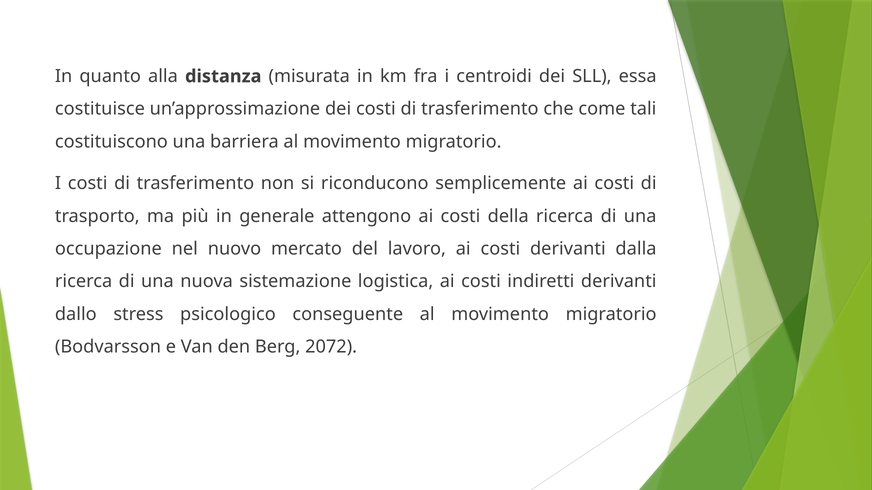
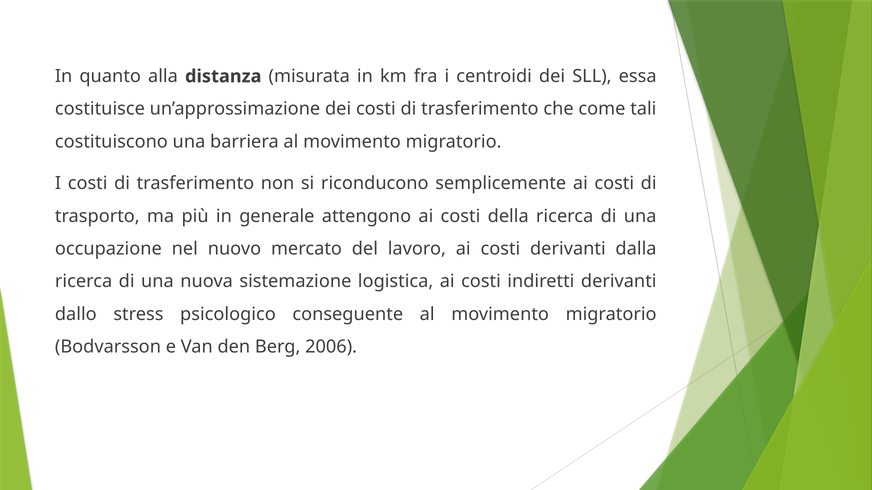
2072: 2072 -> 2006
